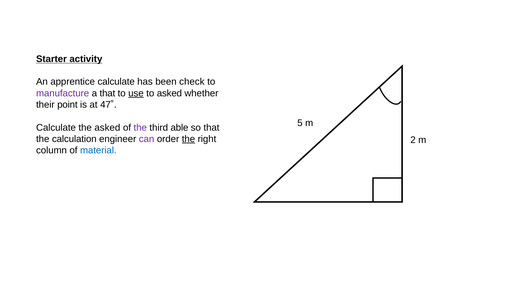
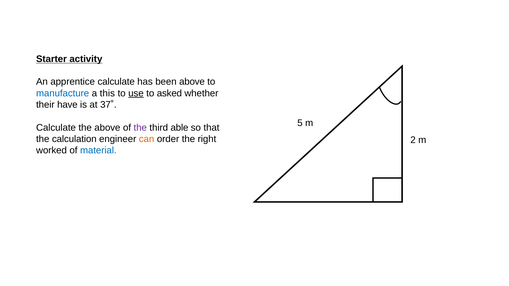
been check: check -> above
manufacture colour: purple -> blue
a that: that -> this
point: point -> have
47˚: 47˚ -> 37˚
the asked: asked -> above
can colour: purple -> orange
the at (188, 139) underline: present -> none
column: column -> worked
